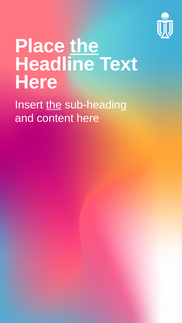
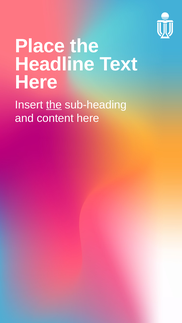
the at (84, 46) underline: present -> none
